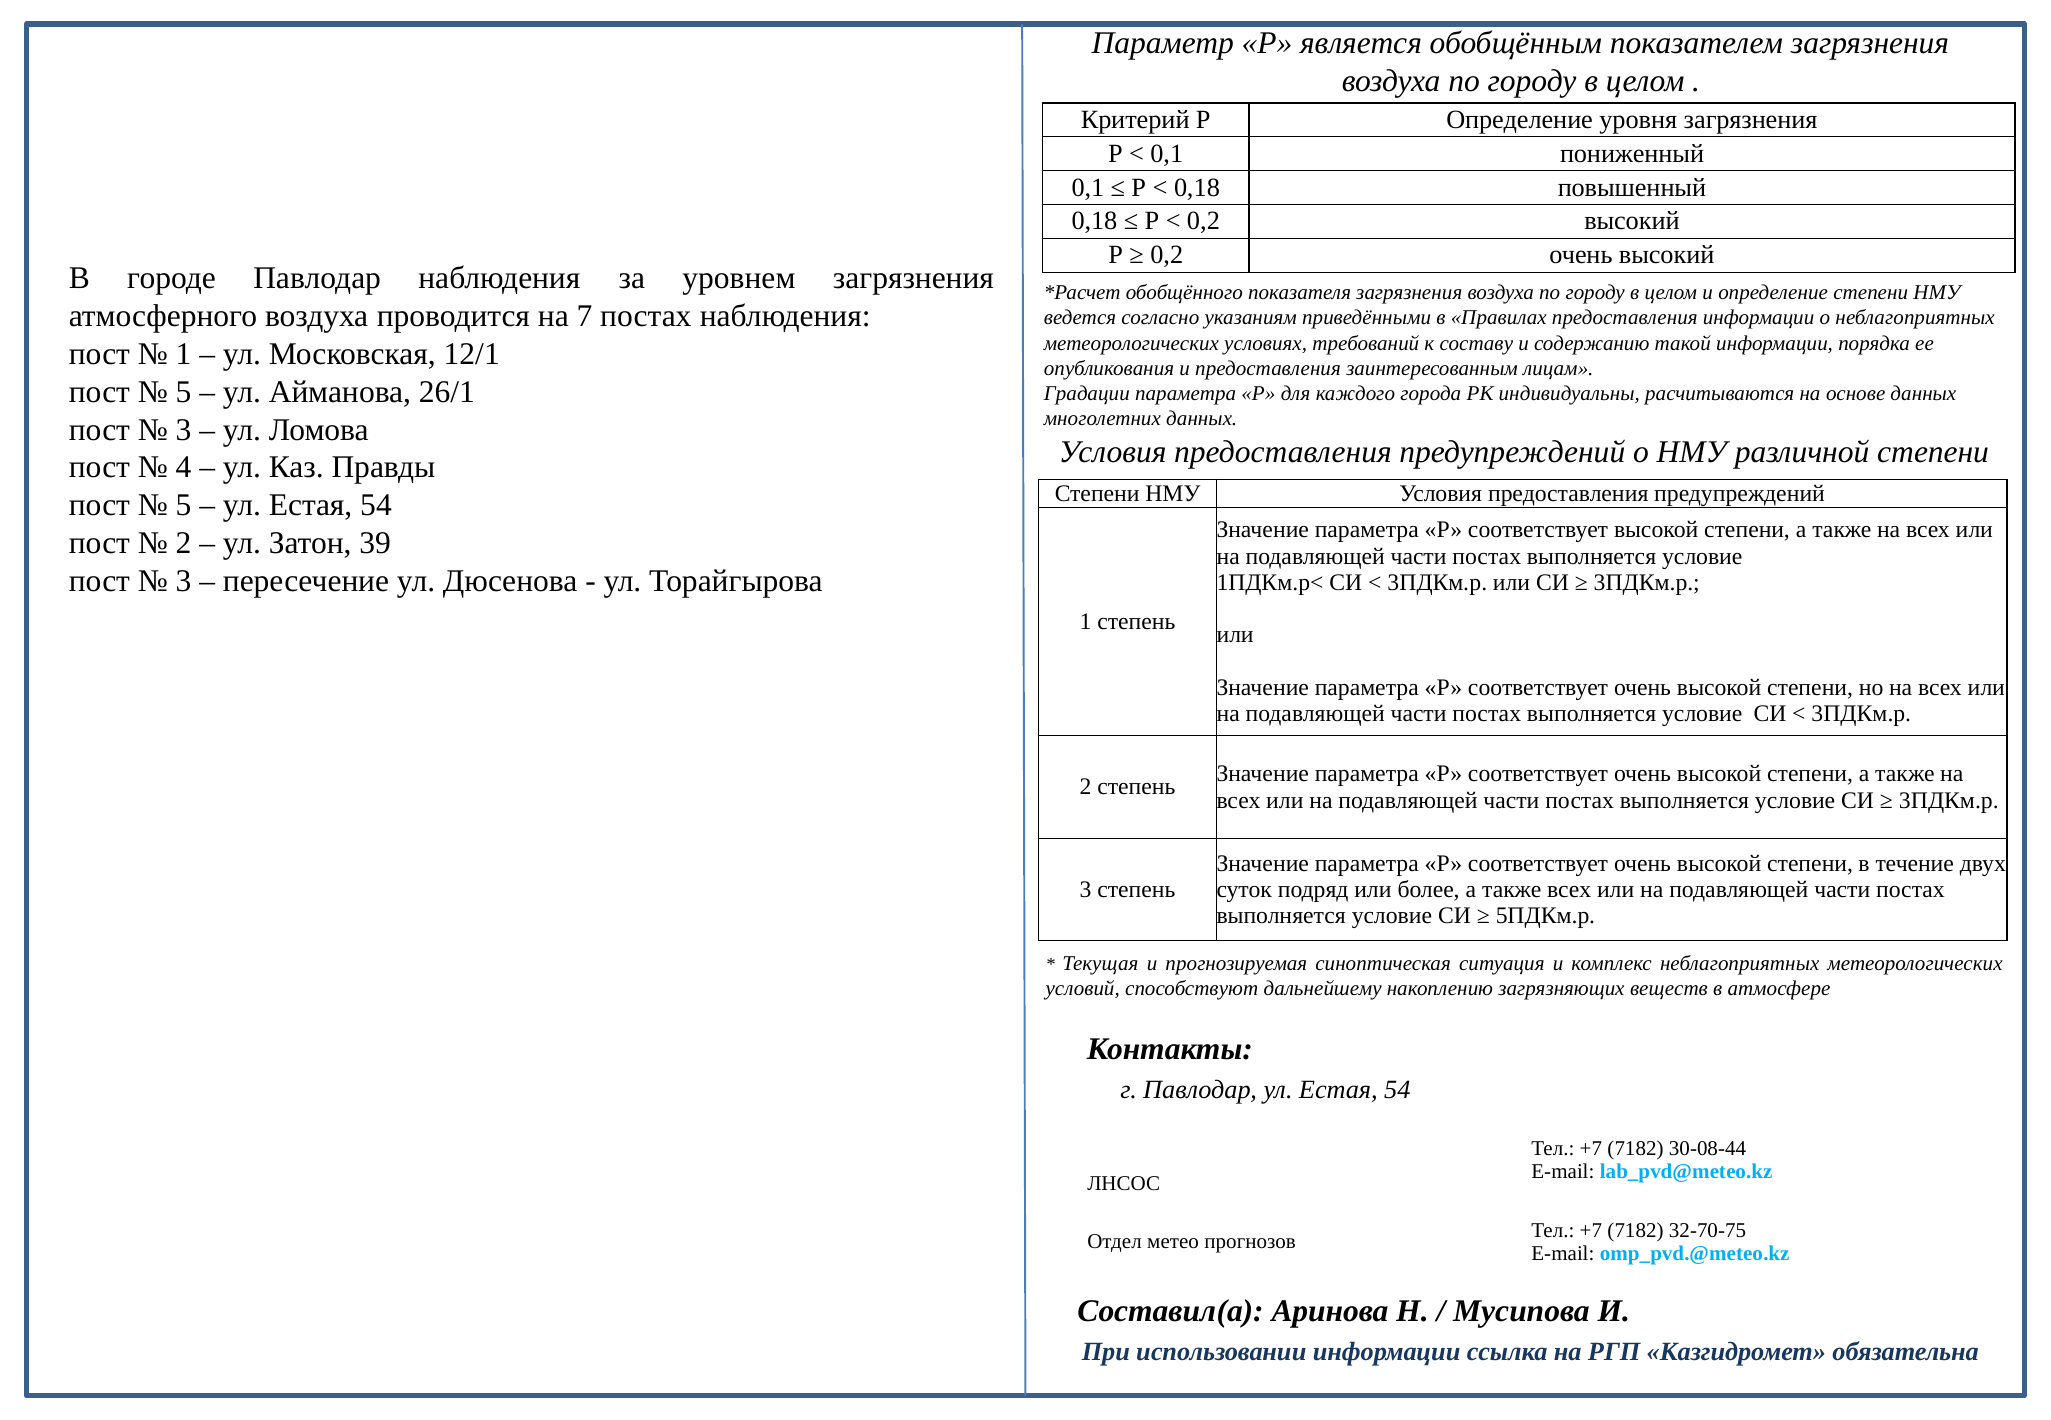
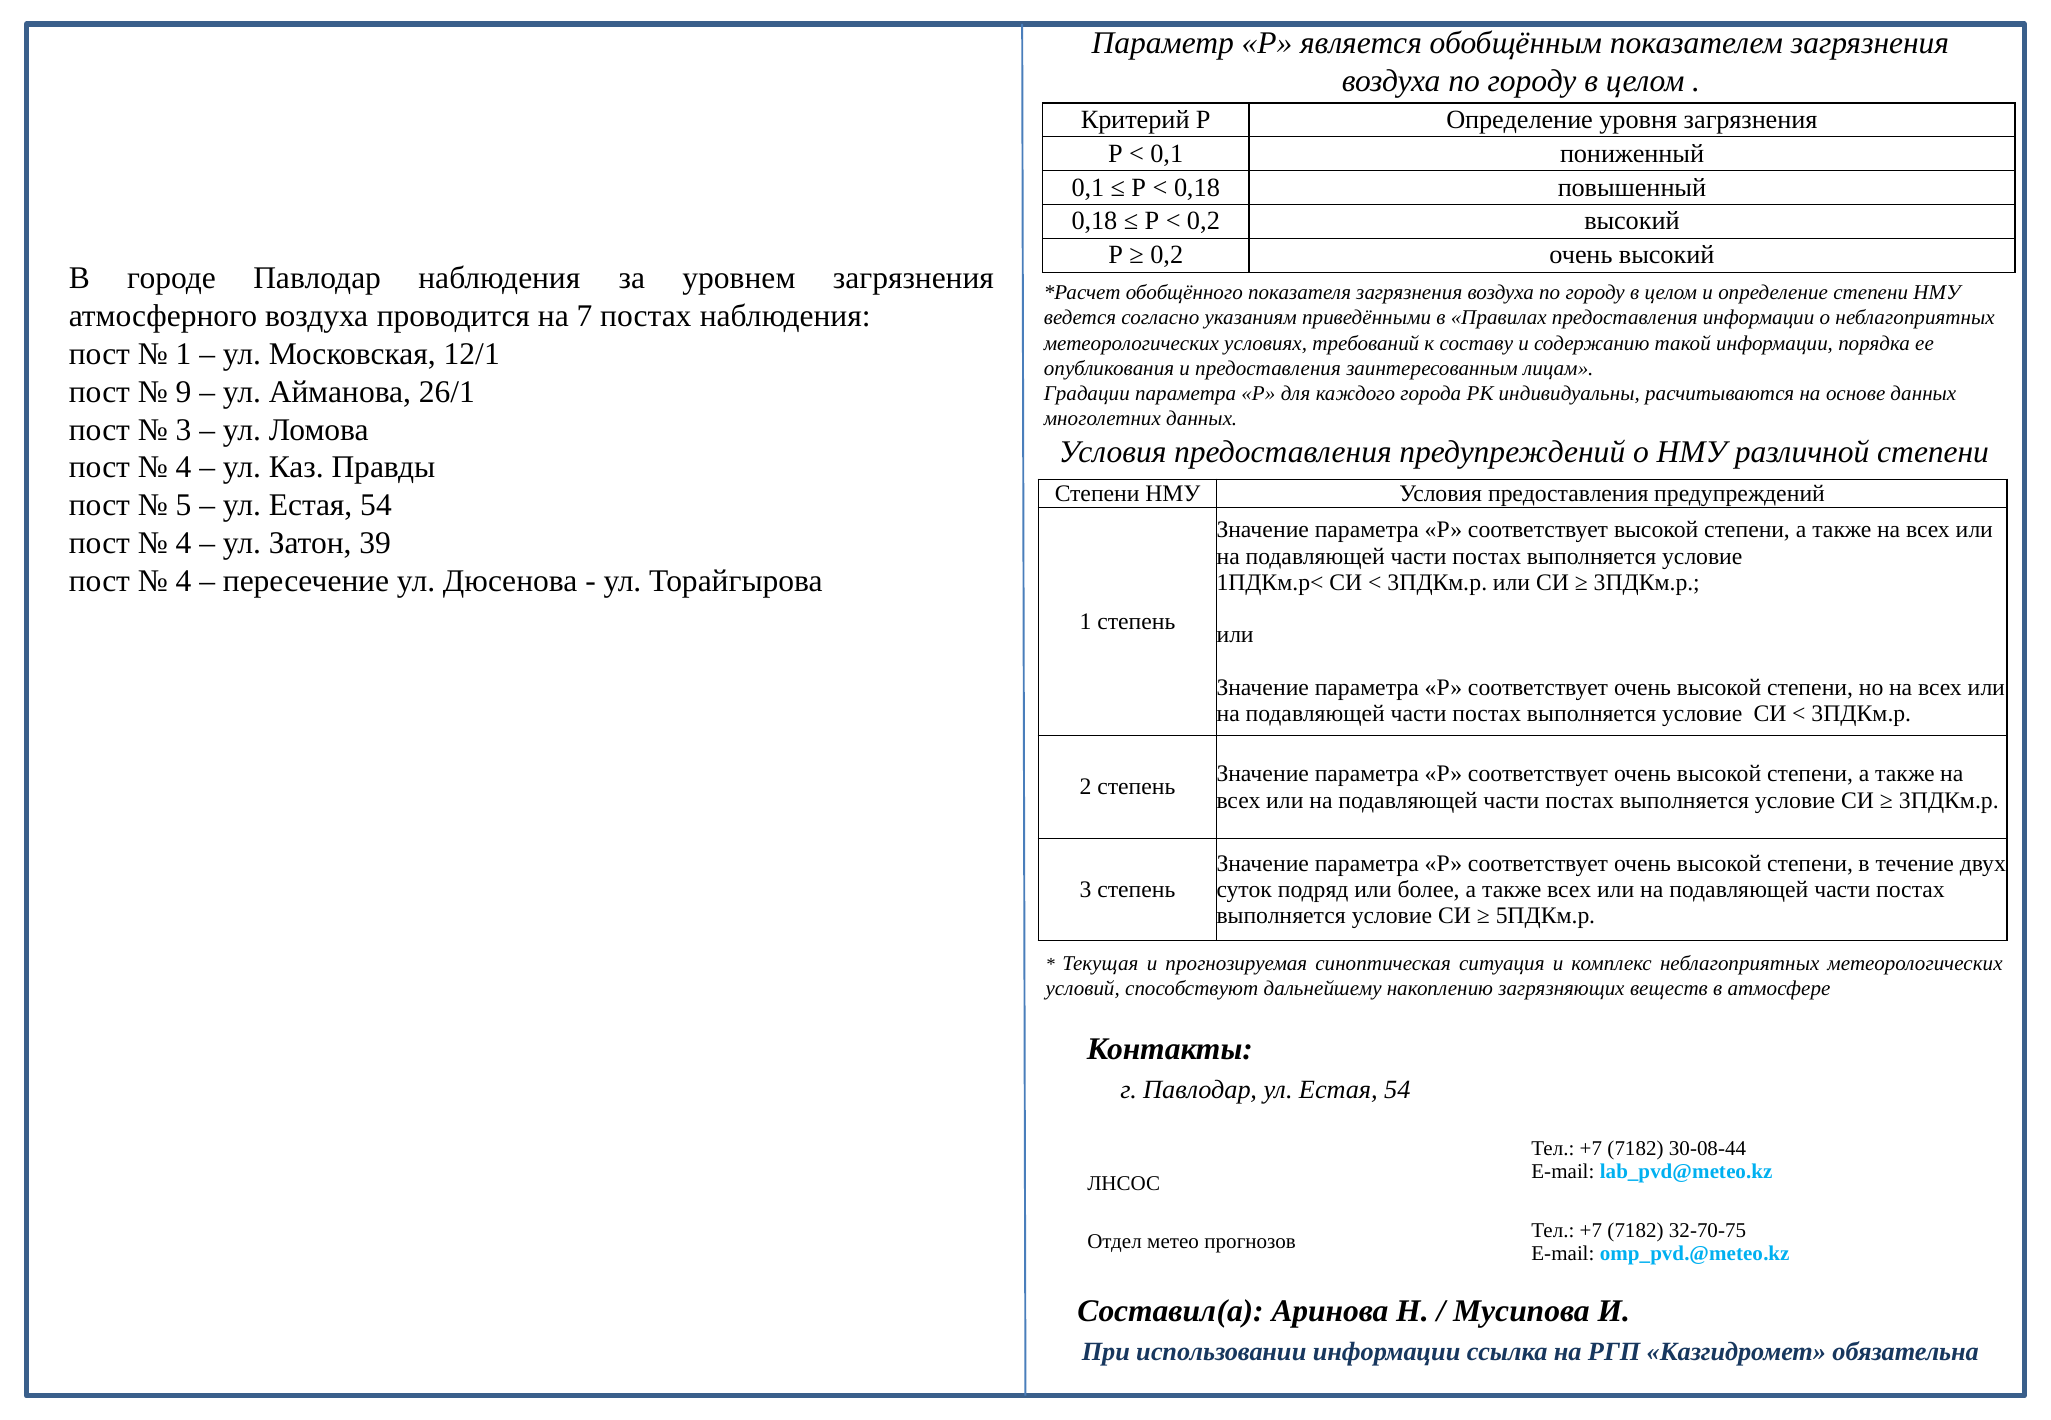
5 at (184, 392): 5 -> 9
2 at (184, 543): 2 -> 4
3 at (184, 581): 3 -> 4
